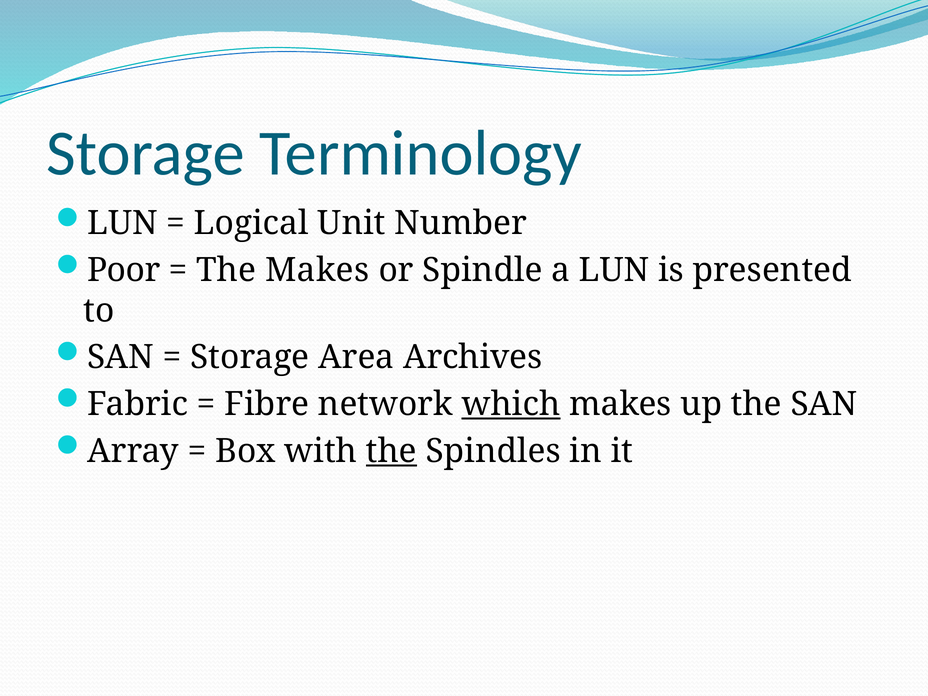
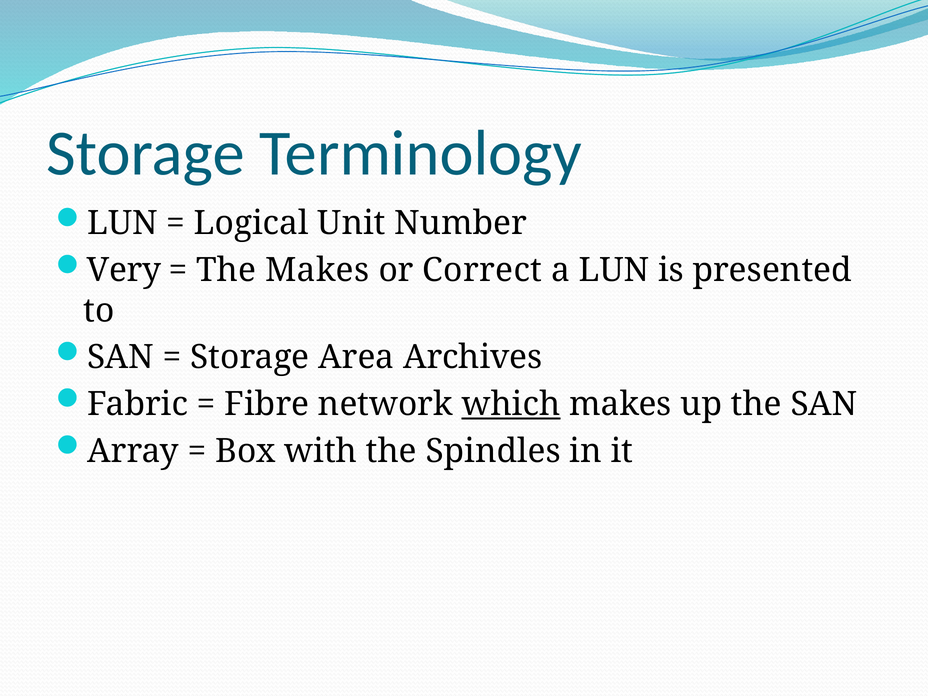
Poor: Poor -> Very
Spindle: Spindle -> Correct
the at (391, 451) underline: present -> none
